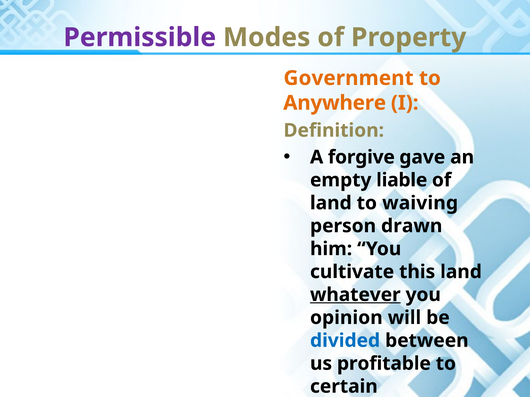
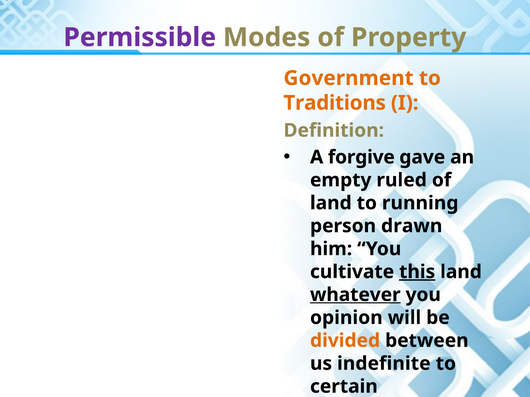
Anywhere: Anywhere -> Traditions
liable: liable -> ruled
waiving: waiving -> running
this underline: none -> present
divided colour: blue -> orange
profitable: profitable -> indefinite
